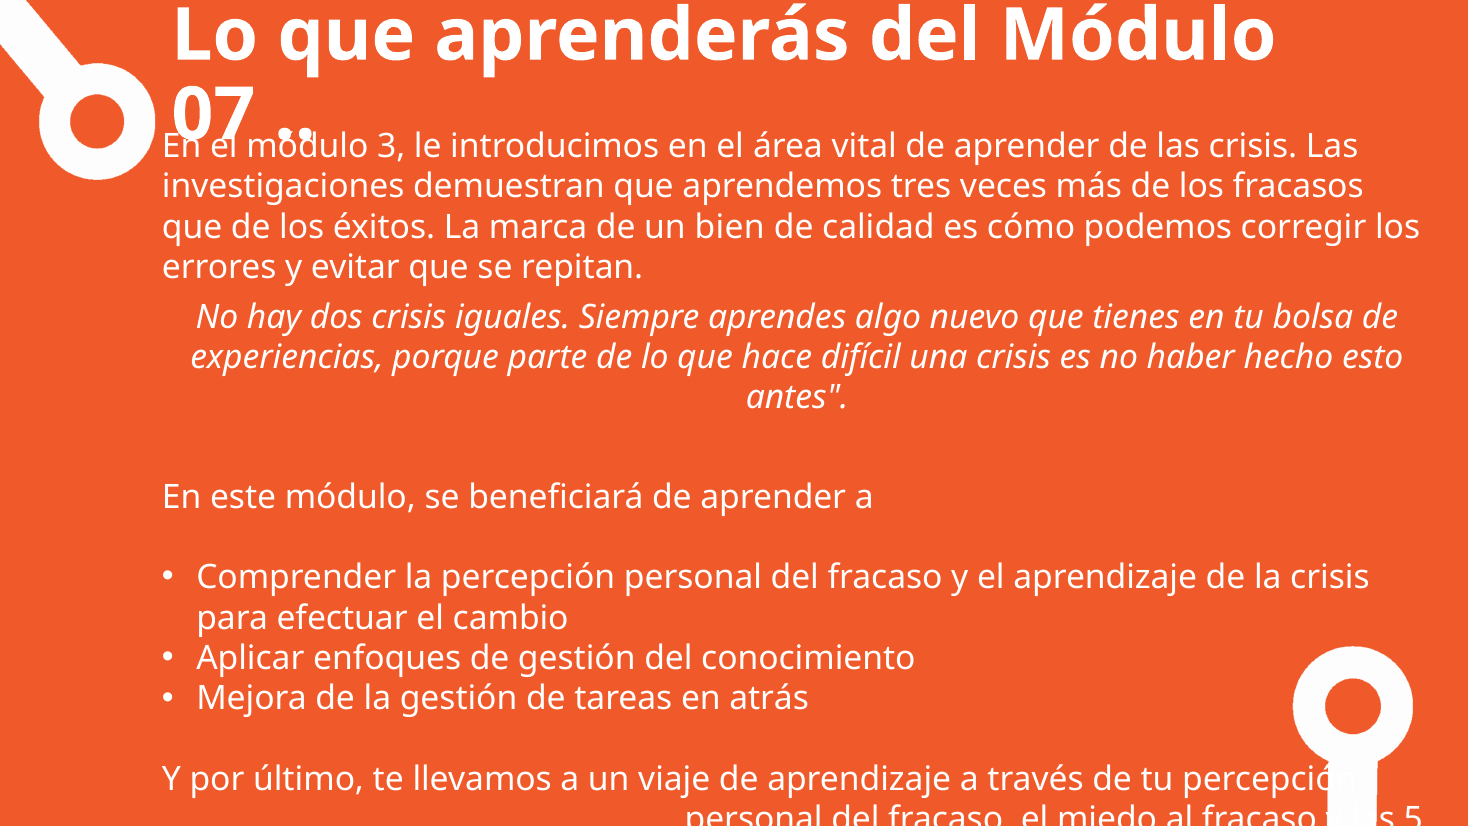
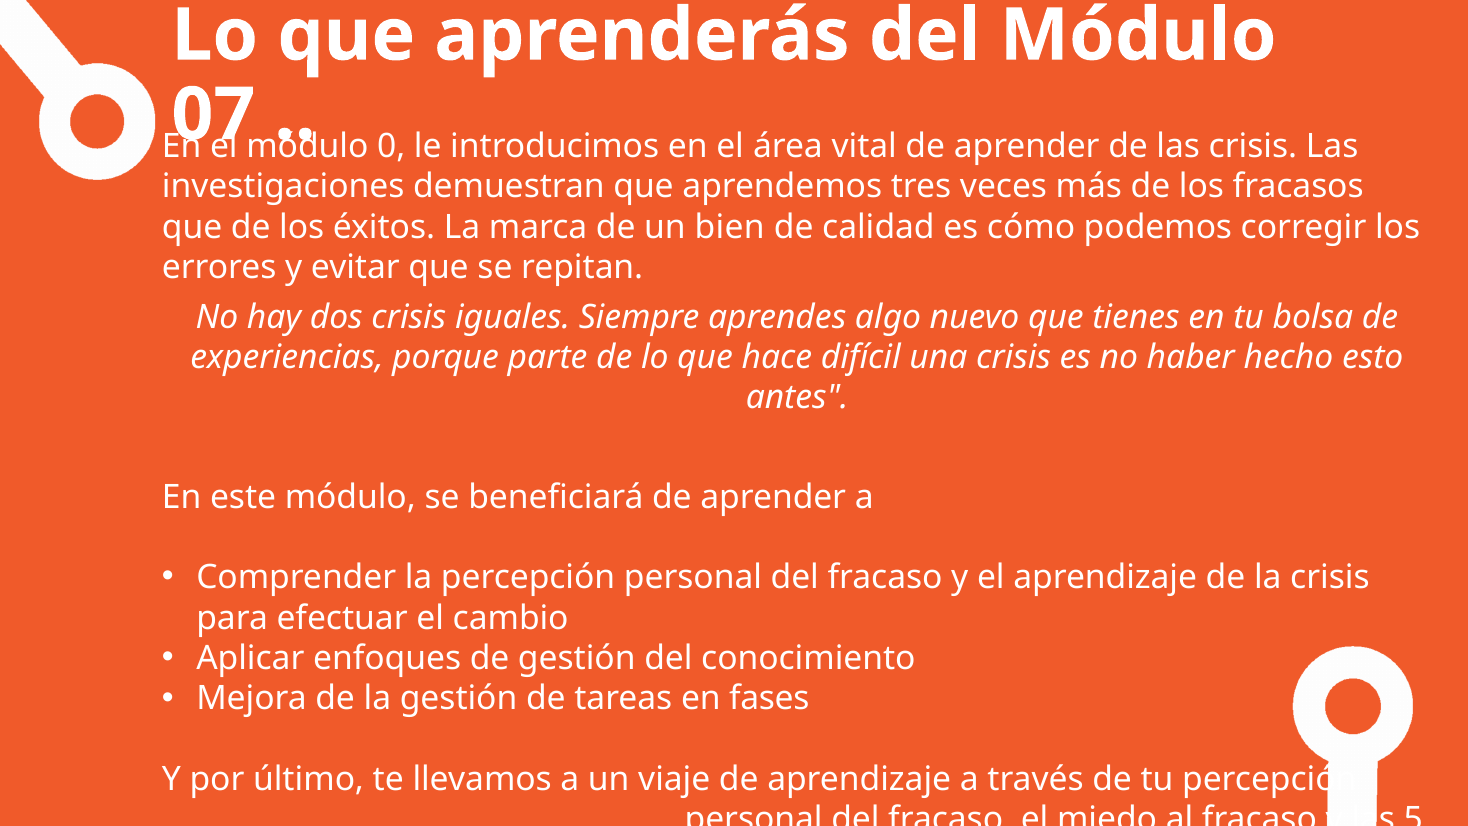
3: 3 -> 0
atrás: atrás -> fases
